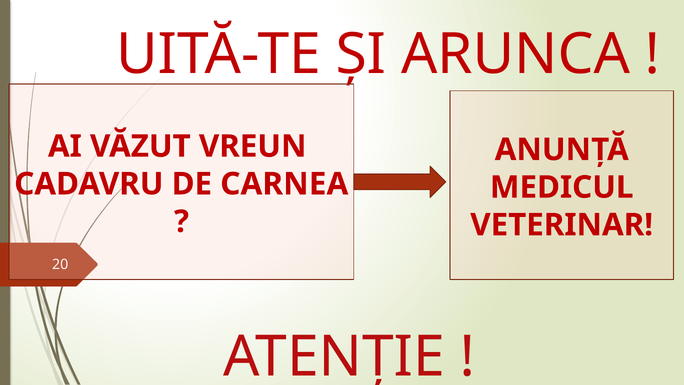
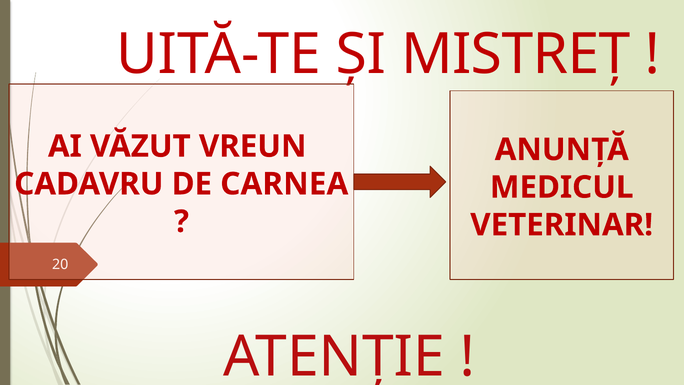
ARUNCA: ARUNCA -> MISTREȚ
